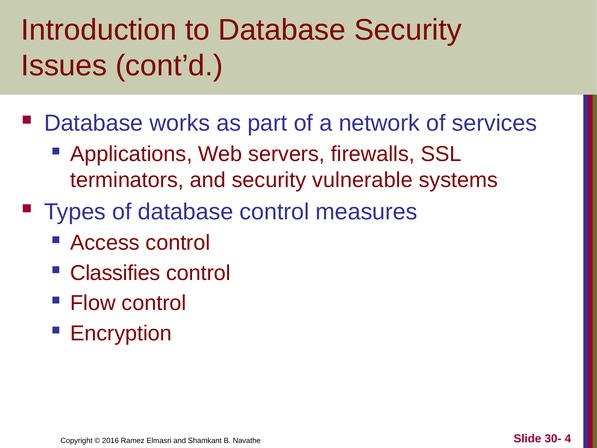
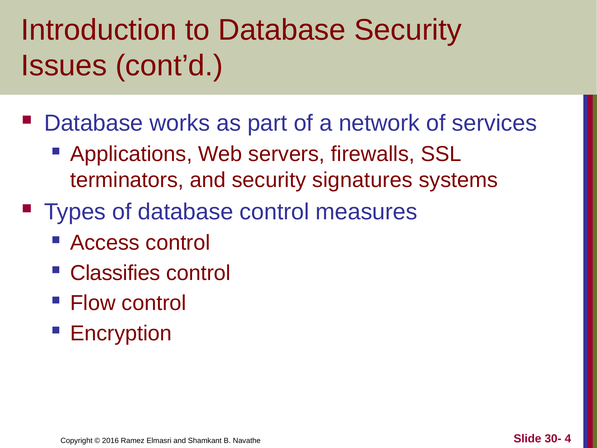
vulnerable: vulnerable -> signatures
